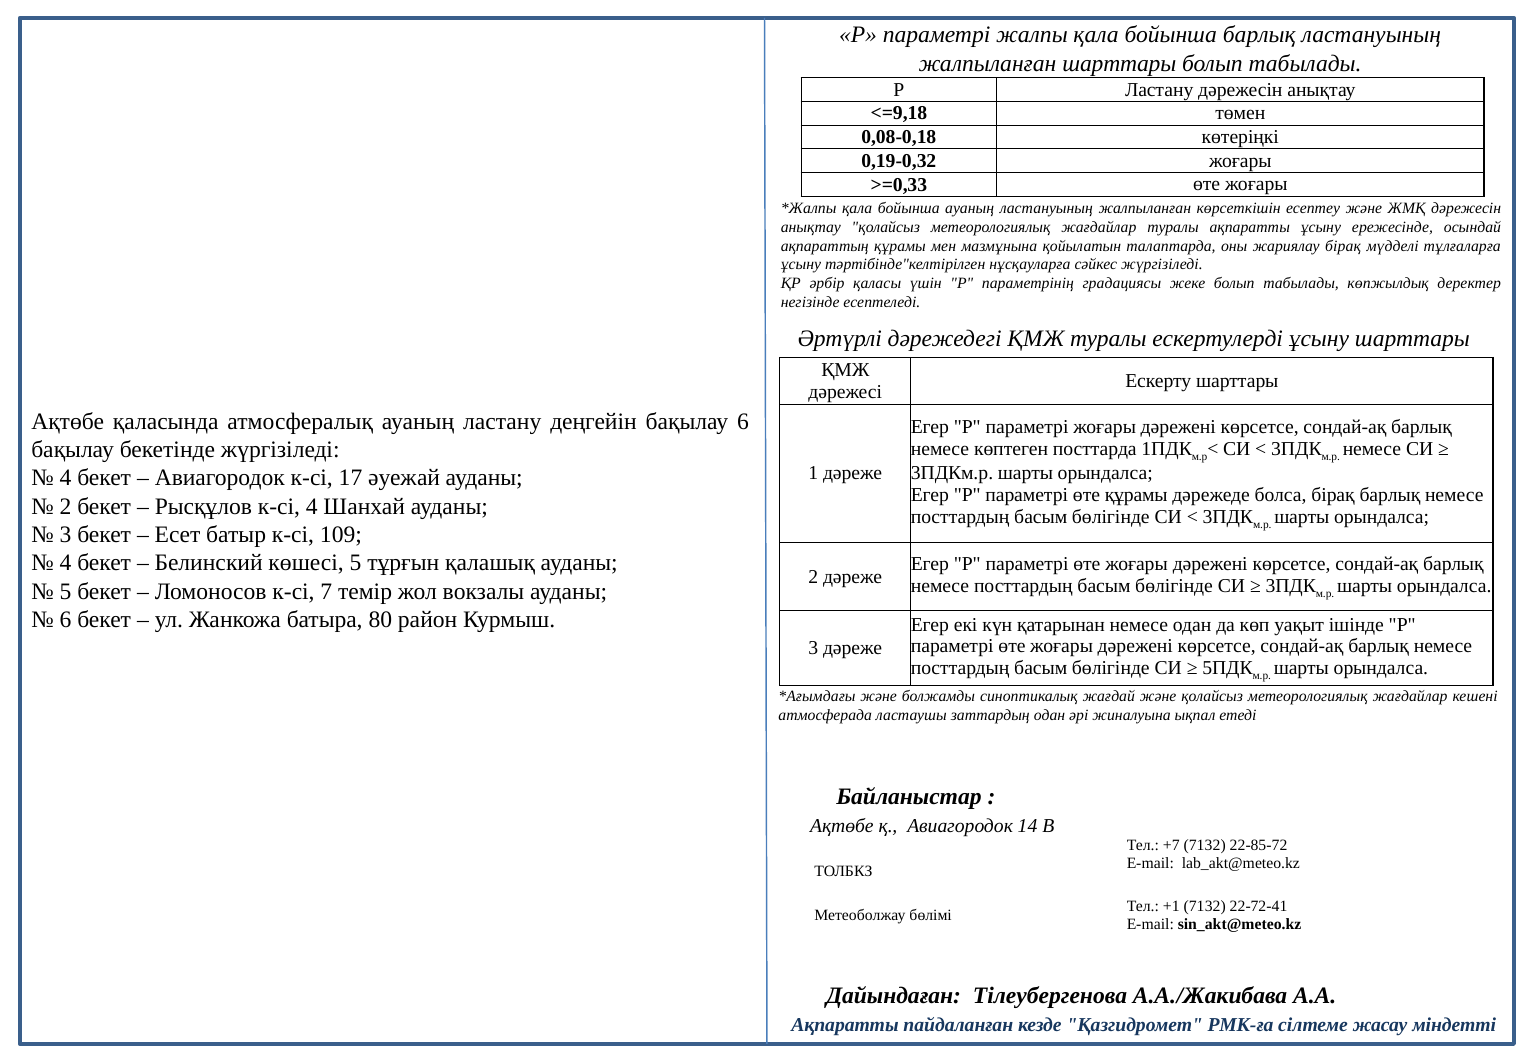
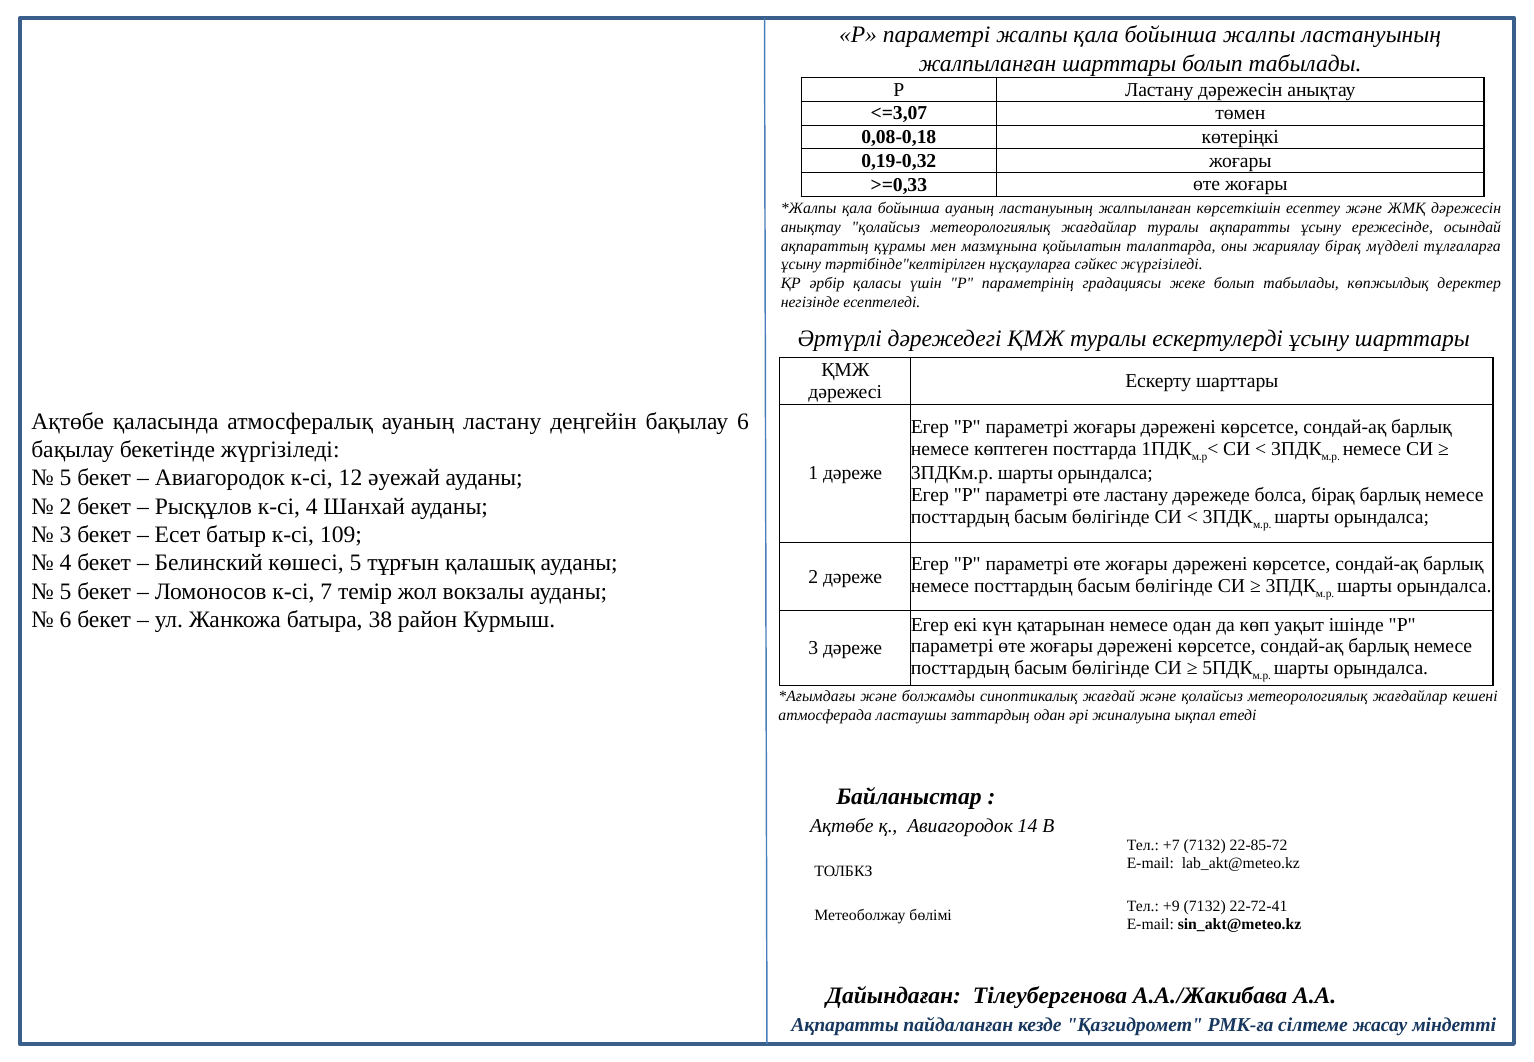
бойынша барлық: барлық -> жалпы
<=9,18: <=9,18 -> <=3,07
4 at (66, 478): 4 -> 5
17: 17 -> 12
өте құрамы: құрамы -> ластану
80: 80 -> 38
+1: +1 -> +9
